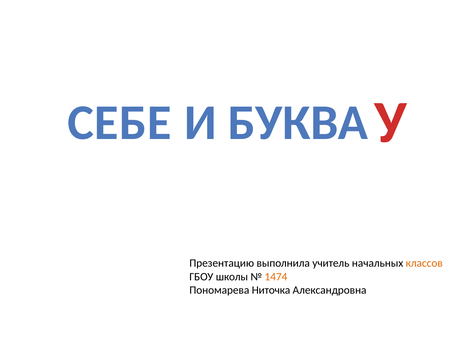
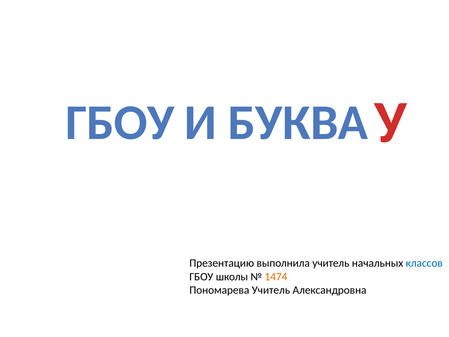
СЕБЕ at (119, 123): СЕБЕ -> ГБОУ
классов colour: orange -> blue
Пономарева Ниточка: Ниточка -> Учитель
